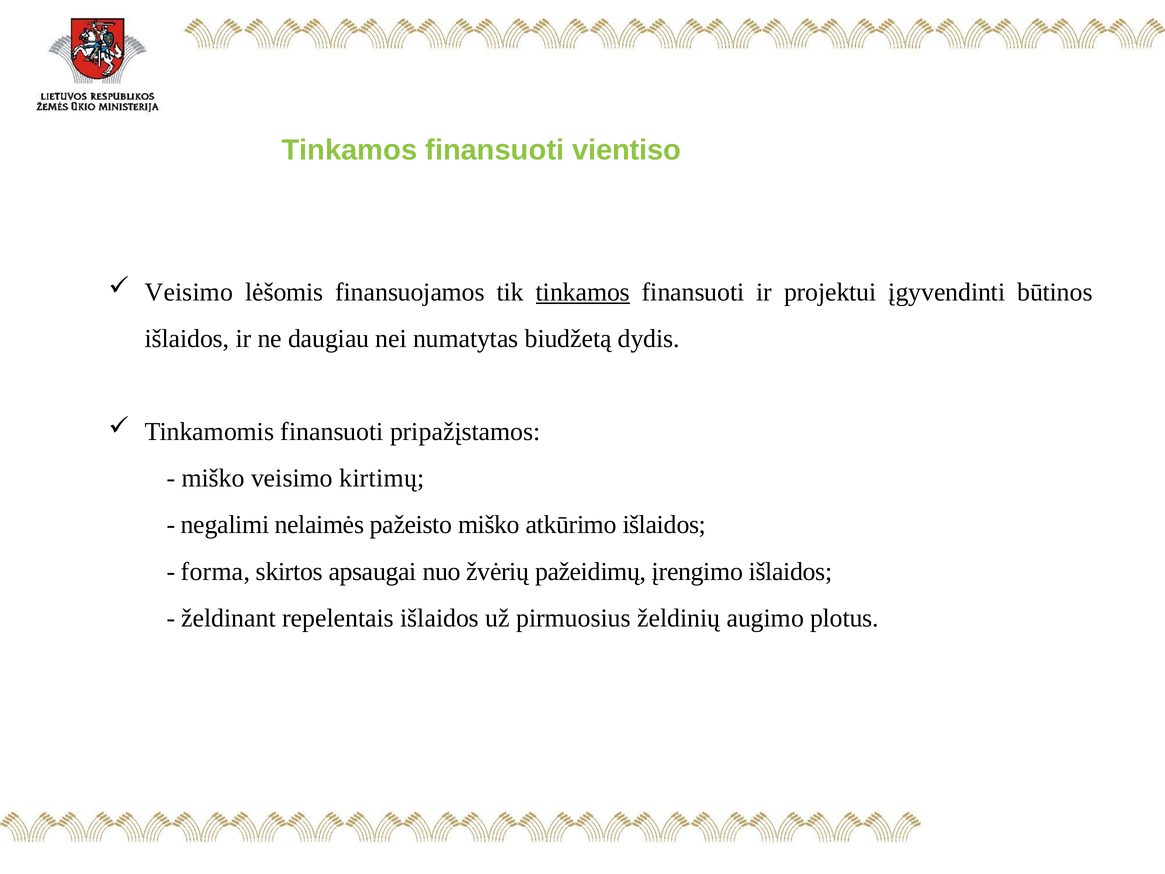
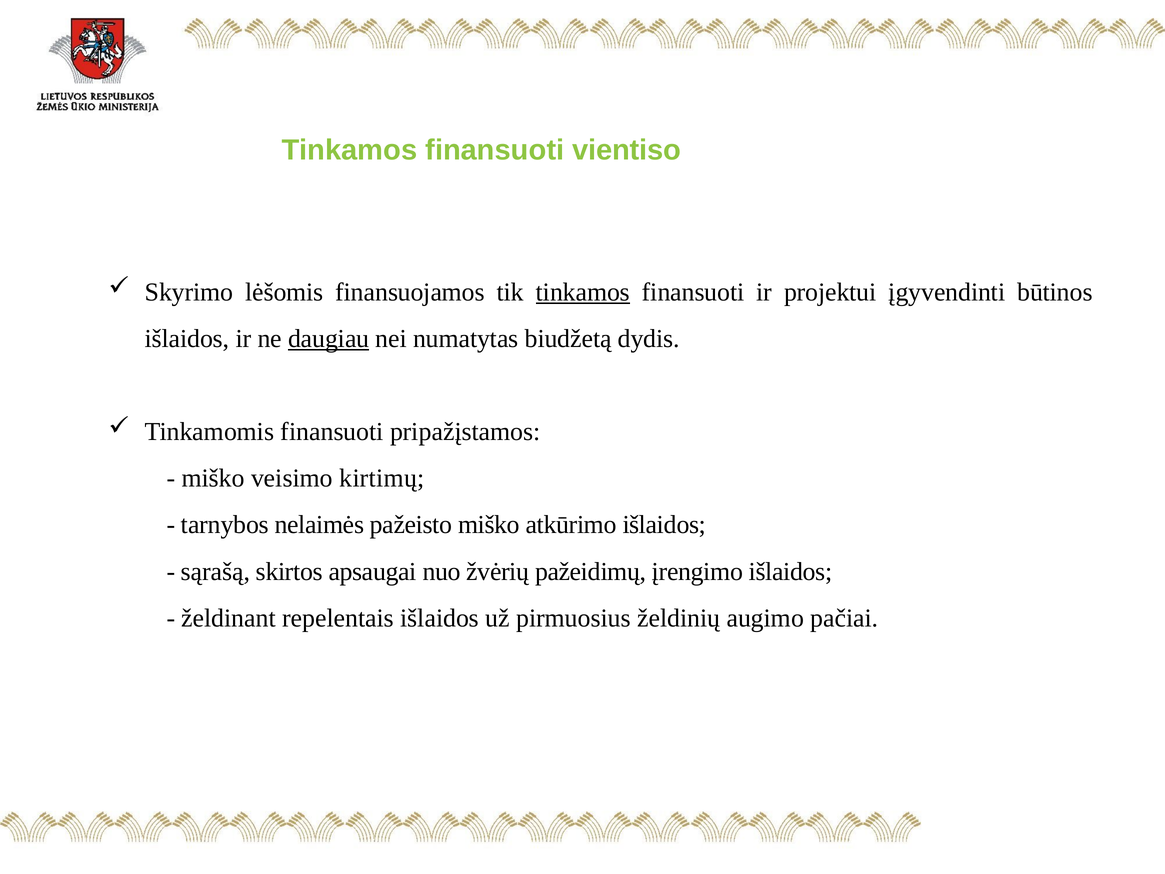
Veisimo at (189, 292): Veisimo -> Skyrimo
daugiau underline: none -> present
negalimi: negalimi -> tarnybos
forma: forma -> sąrašą
plotus: plotus -> pačiai
